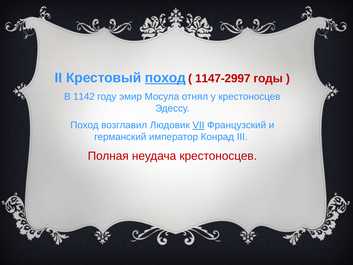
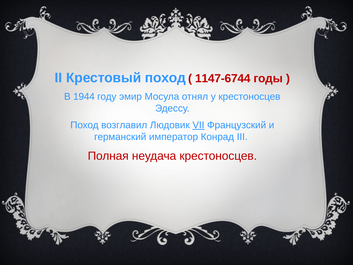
поход at (165, 78) underline: present -> none
1147-2997: 1147-2997 -> 1147-6744
1142: 1142 -> 1944
